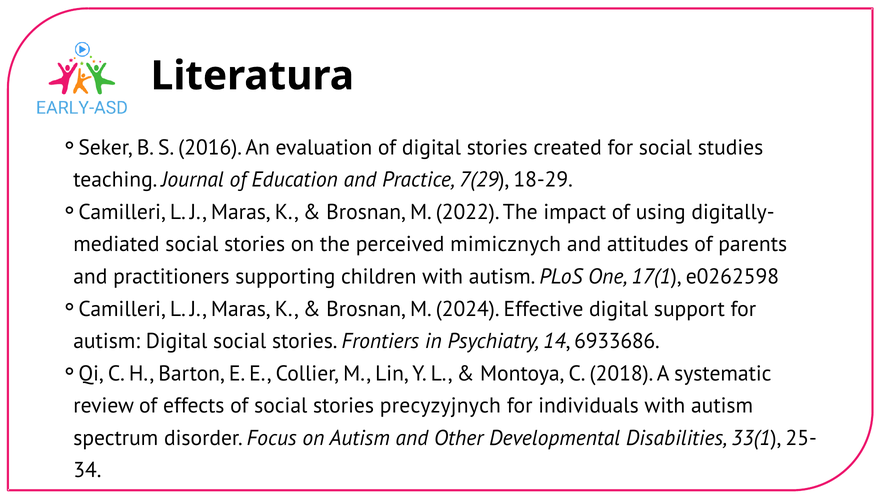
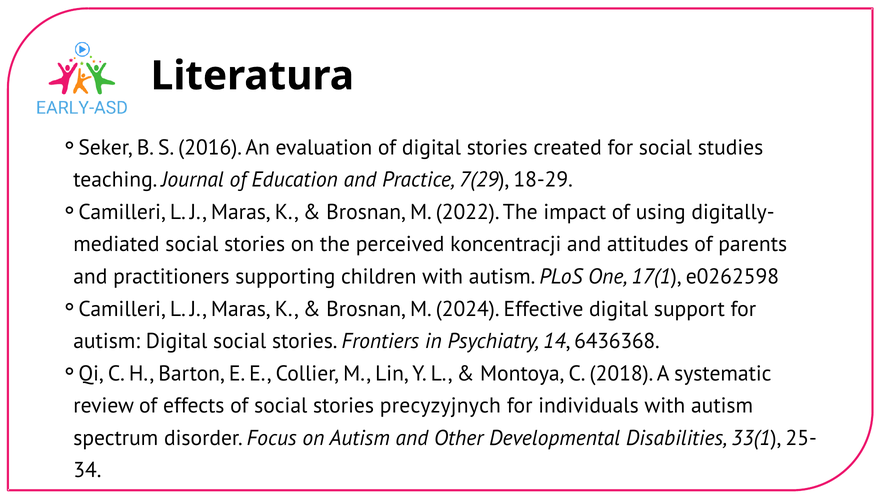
mimicznych: mimicznych -> koncentracji
6933686: 6933686 -> 6436368
